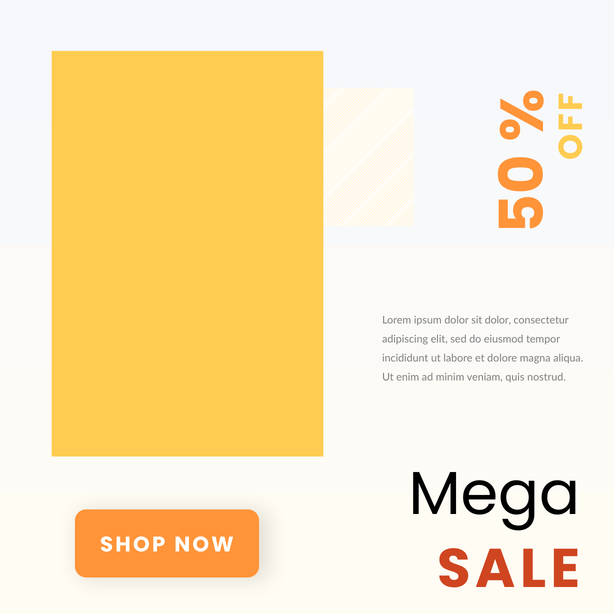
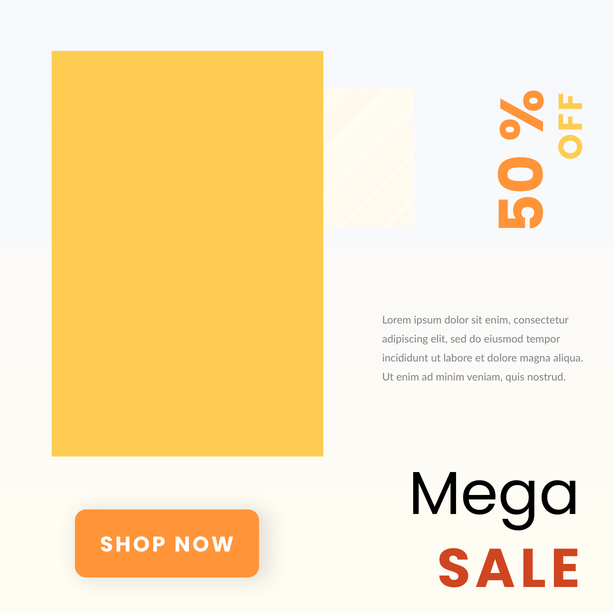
sit dolor: dolor -> enim
